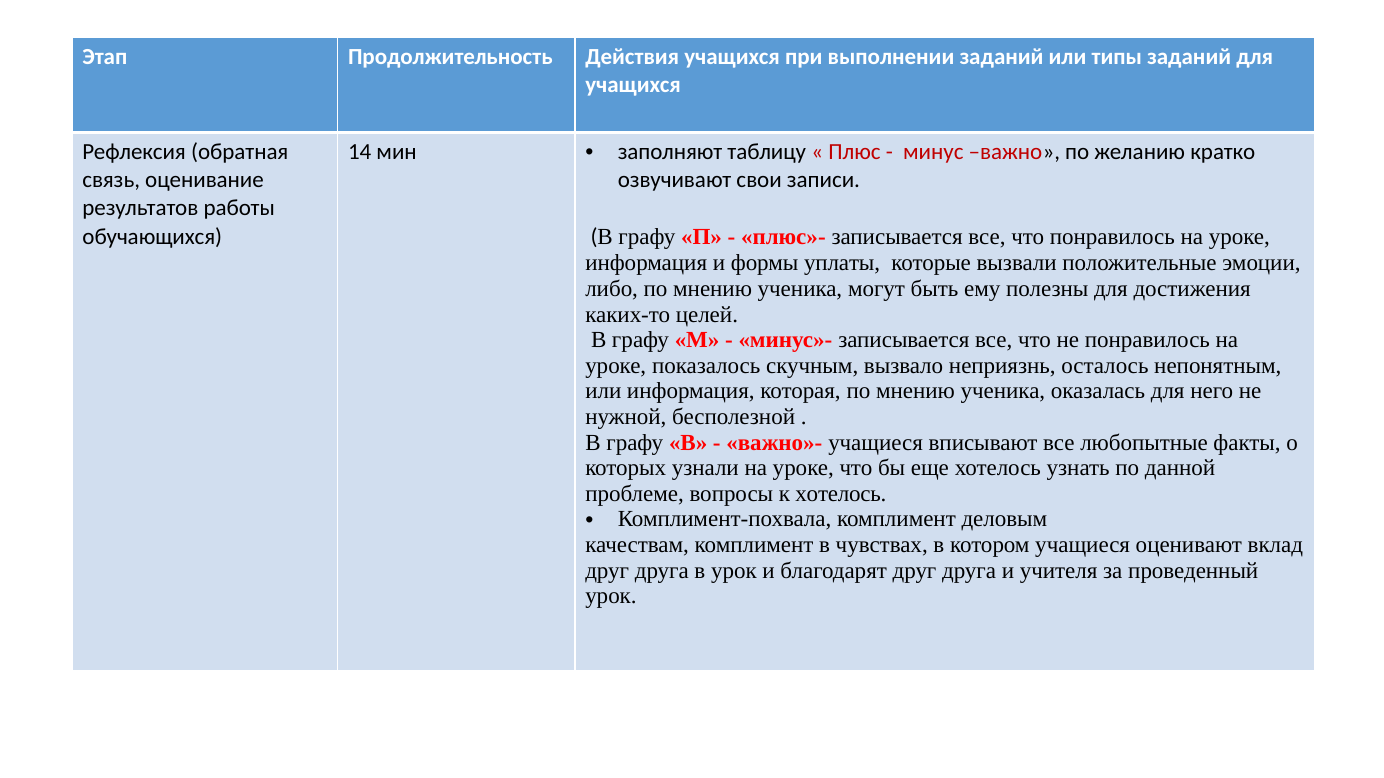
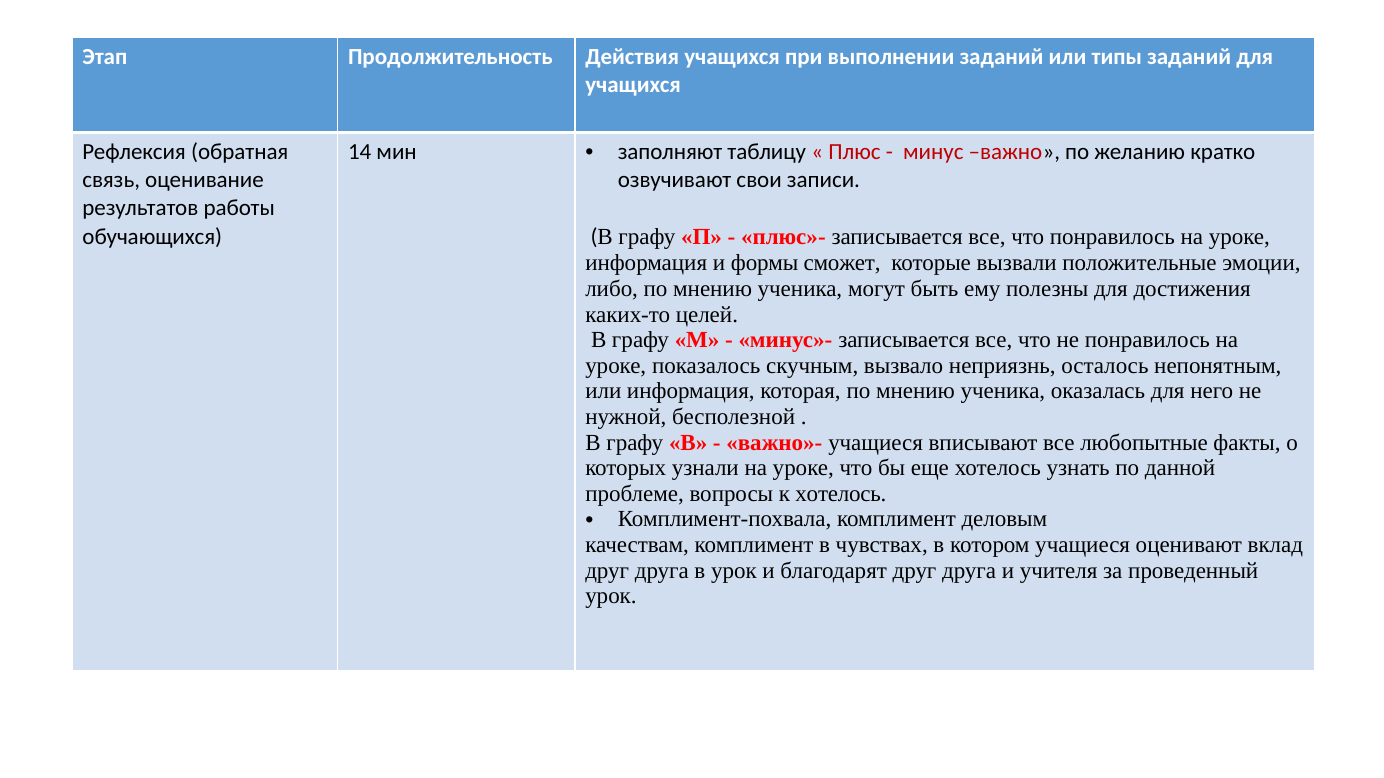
уплаты: уплаты -> сможет
